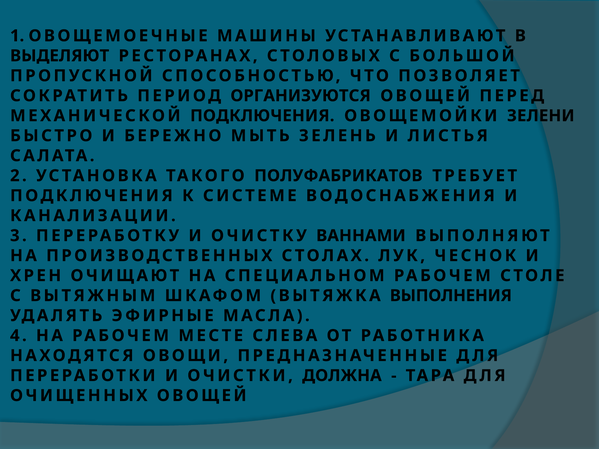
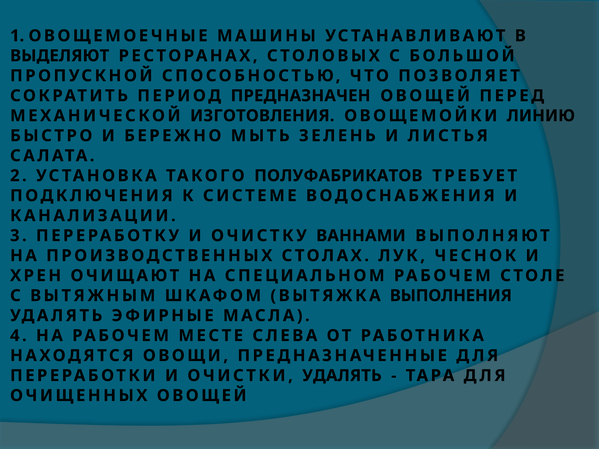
ОРГАНИЗУЮТСЯ: ОРГАНИЗУЮТСЯ -> ПРЕДНАЗНАЧЕН
МЕХАНИЧЕСКОЙ ПОДКЛЮЧЕНИЯ: ПОДКЛЮЧЕНИЯ -> ИЗГОТОВЛЕНИЯ
ЗЕЛЕНИ: ЗЕЛЕНИ -> ЛИНИЮ
ОЧИСТКИ ДОЛЖНА: ДОЛЖНА -> УДАЛЯТЬ
